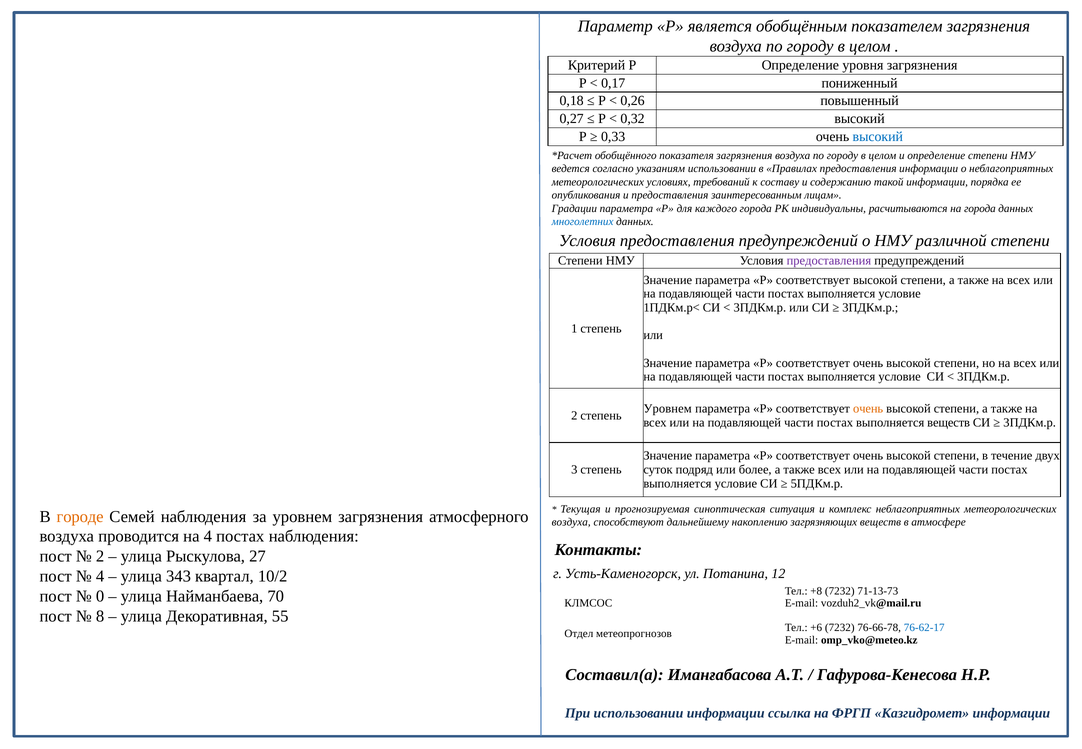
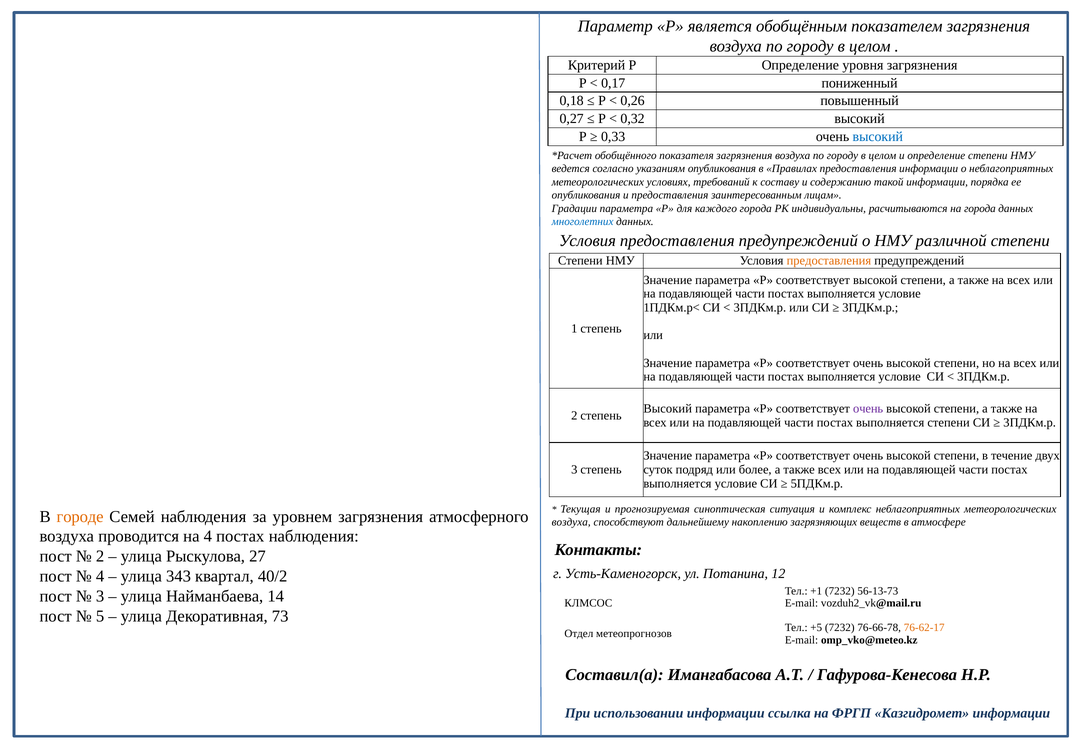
указаниям использовании: использовании -> опубликования
предоставления at (829, 261) colour: purple -> orange
Уровнем at (668, 409): Уровнем -> Высокий
очень at (868, 409) colour: orange -> purple
выполняется веществ: веществ -> степени
10/2: 10/2 -> 40/2
+8: +8 -> +1
71-13-73: 71-13-73 -> 56-13-73
0 at (100, 596): 0 -> 3
70: 70 -> 14
8: 8 -> 5
55: 55 -> 73
+6: +6 -> +5
76-62-17 colour: blue -> orange
